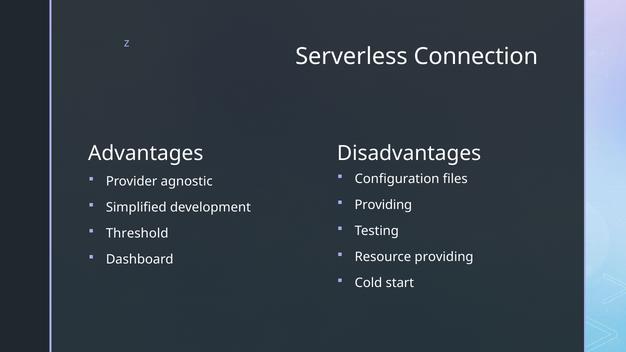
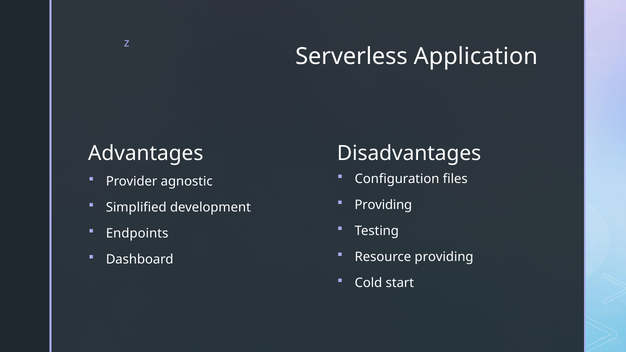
Connection: Connection -> Application
Threshold: Threshold -> Endpoints
